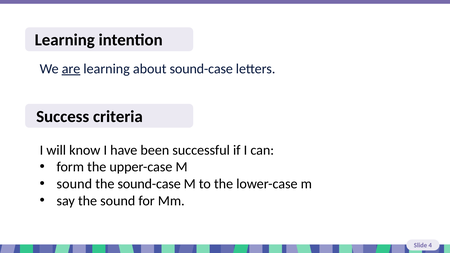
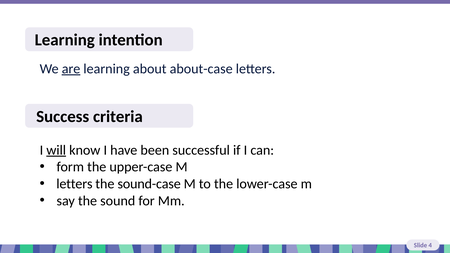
about sound-case: sound-case -> about-case
will underline: none -> present
sound at (74, 184): sound -> letters
